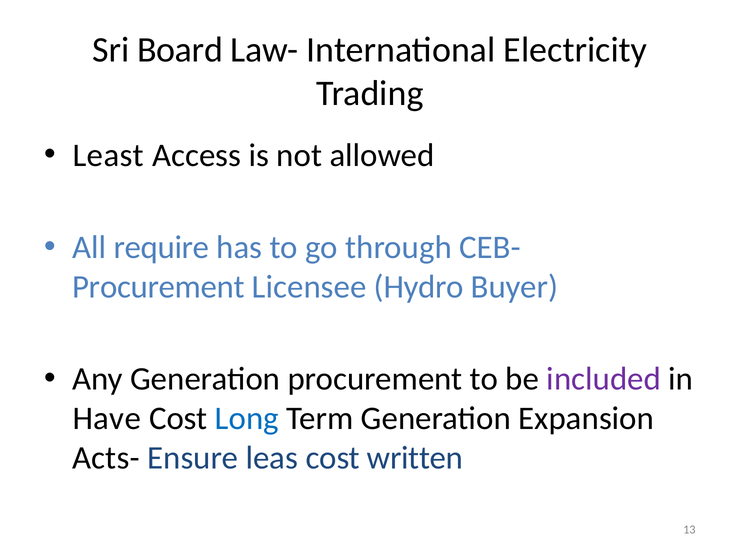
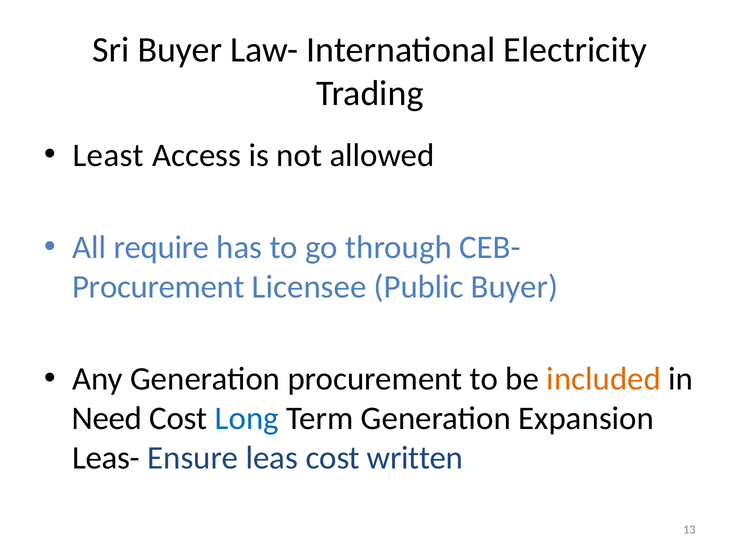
Sri Board: Board -> Buyer
Hydro: Hydro -> Public
included colour: purple -> orange
Have: Have -> Need
Acts-: Acts- -> Leas-
